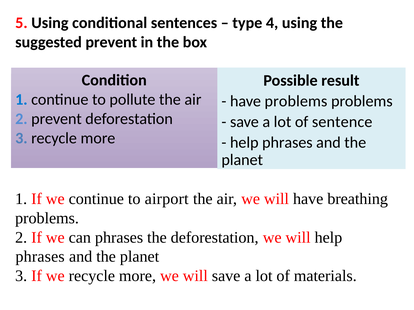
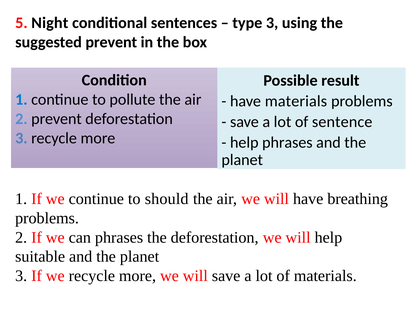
5 Using: Using -> Night
type 4: 4 -> 3
have problems: problems -> materials
airport: airport -> should
phrases at (40, 257): phrases -> suitable
